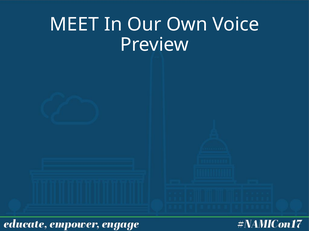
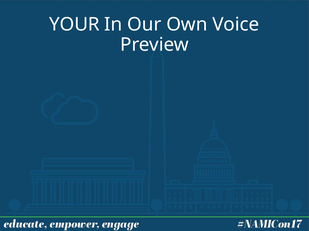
MEET: MEET -> YOUR
